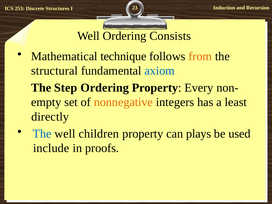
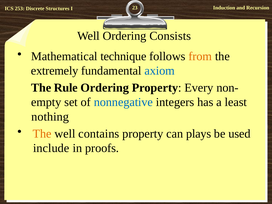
structural: structural -> extremely
Step: Step -> Rule
nonnegative colour: orange -> blue
directly: directly -> nothing
The at (42, 134) colour: blue -> orange
children: children -> contains
